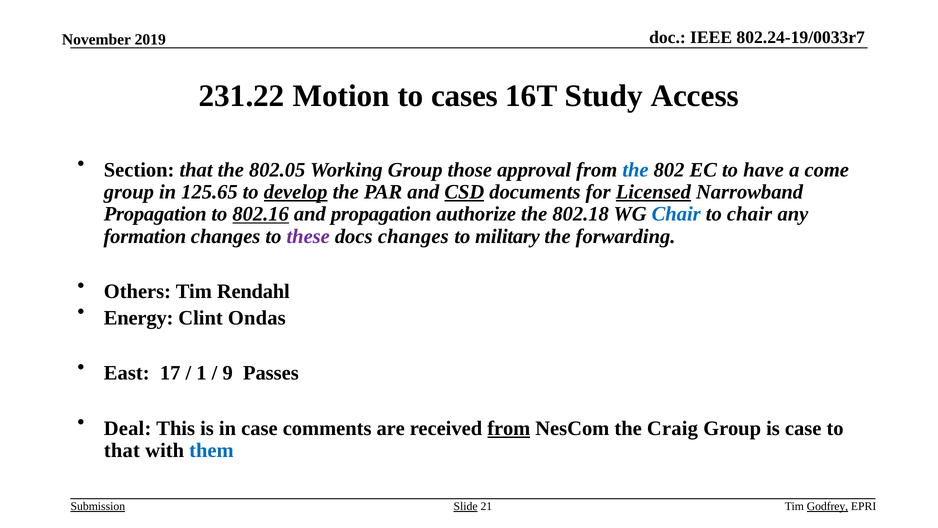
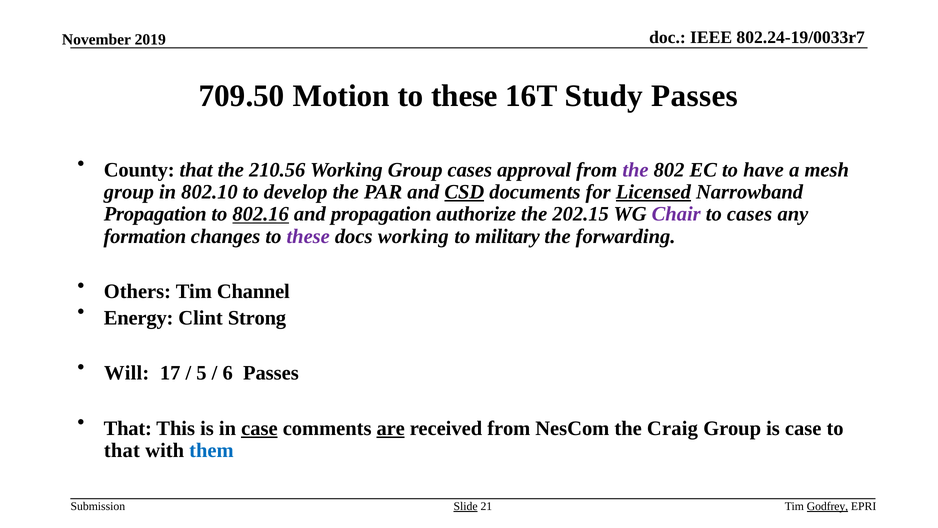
231.22: 231.22 -> 709.50
Motion to cases: cases -> these
Study Access: Access -> Passes
Section: Section -> County
802.05: 802.05 -> 210.56
Group those: those -> cases
the at (635, 170) colour: blue -> purple
come: come -> mesh
125.65: 125.65 -> 802.10
develop underline: present -> none
802.18: 802.18 -> 202.15
Chair at (676, 214) colour: blue -> purple
to chair: chair -> cases
docs changes: changes -> working
Rendahl: Rendahl -> Channel
Ondas: Ondas -> Strong
East: East -> Will
1: 1 -> 5
9: 9 -> 6
Deal at (128, 428): Deal -> That
case at (259, 428) underline: none -> present
are underline: none -> present
from at (509, 428) underline: present -> none
Submission underline: present -> none
